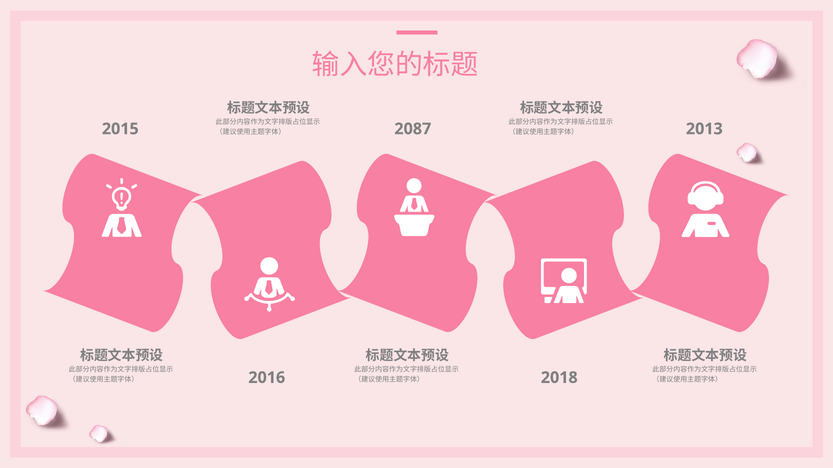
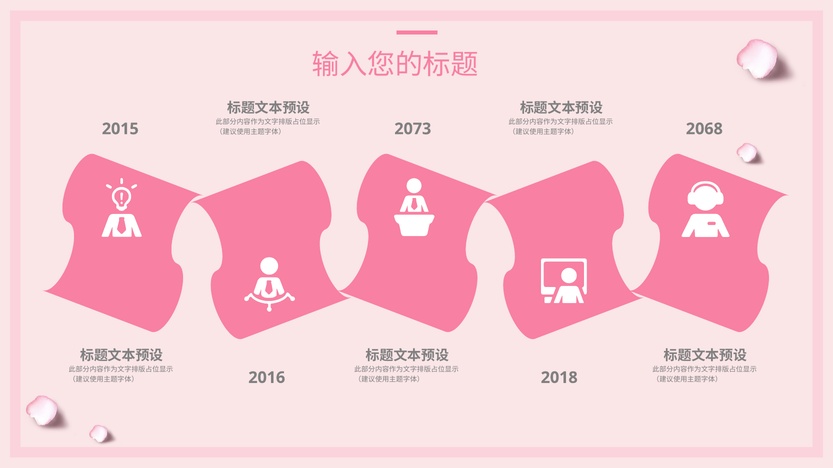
2087: 2087 -> 2073
2013: 2013 -> 2068
